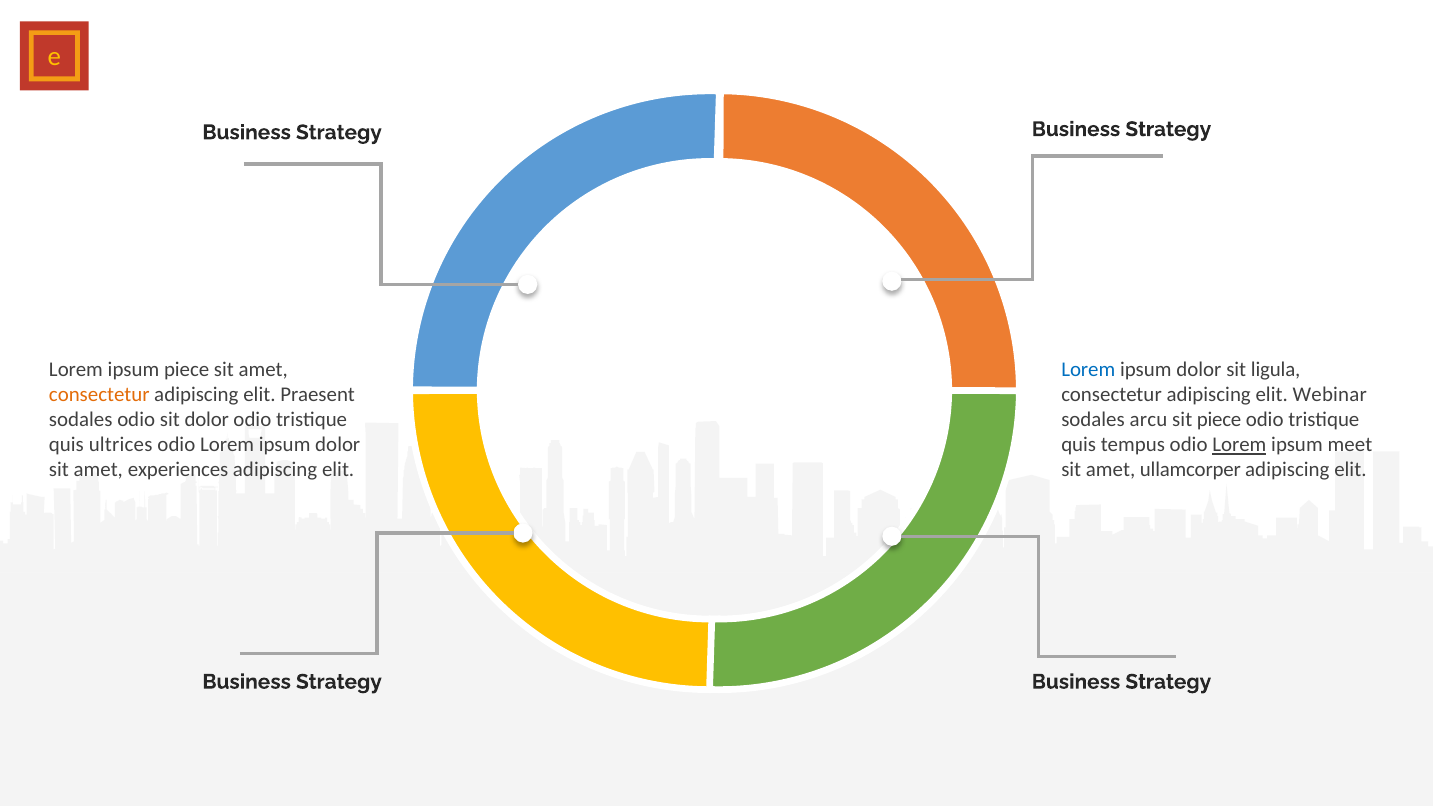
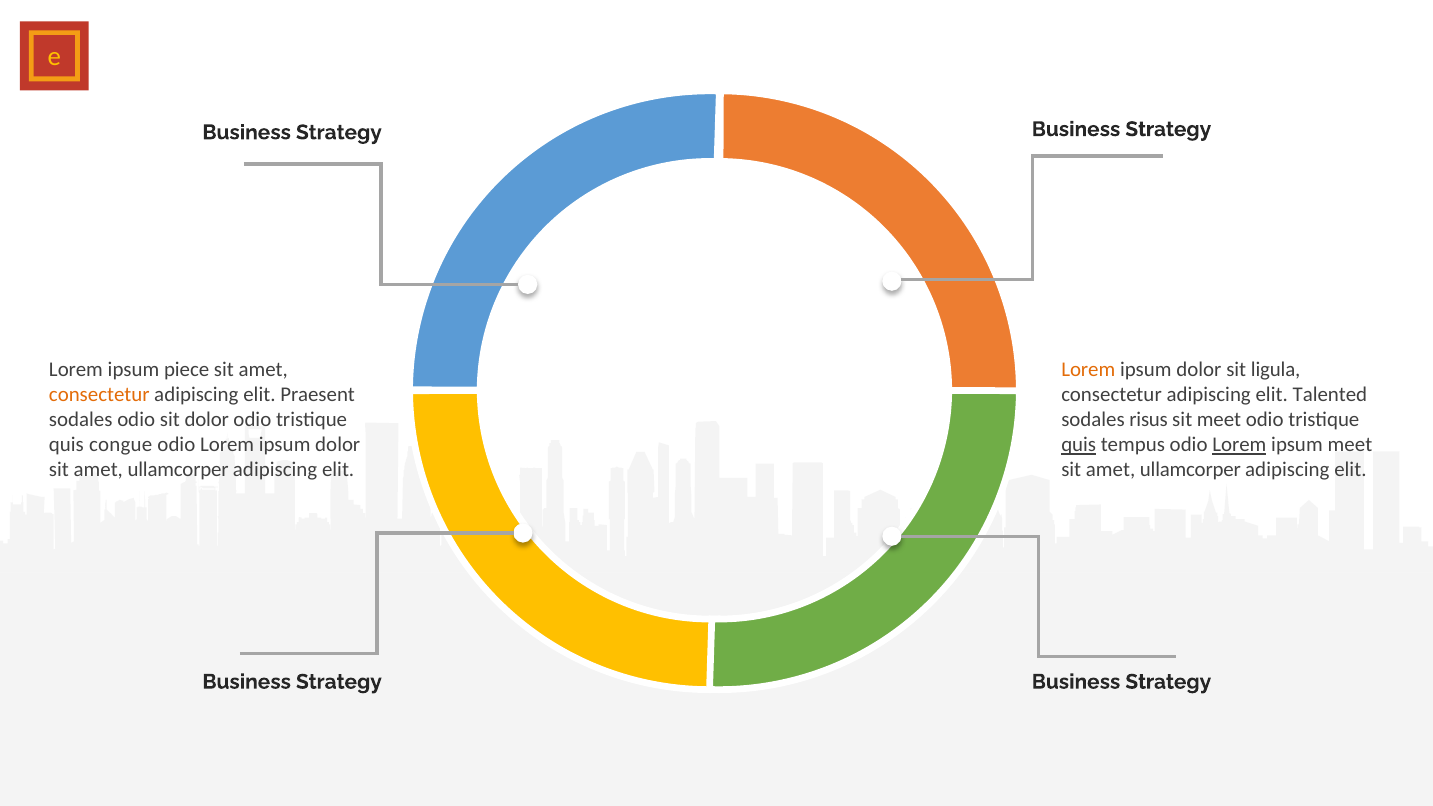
Lorem at (1088, 370) colour: blue -> orange
Webinar: Webinar -> Talented
arcu: arcu -> risus
sit piece: piece -> meet
ultrices: ultrices -> congue
quis at (1079, 445) underline: none -> present
experiences at (178, 470): experiences -> ullamcorper
